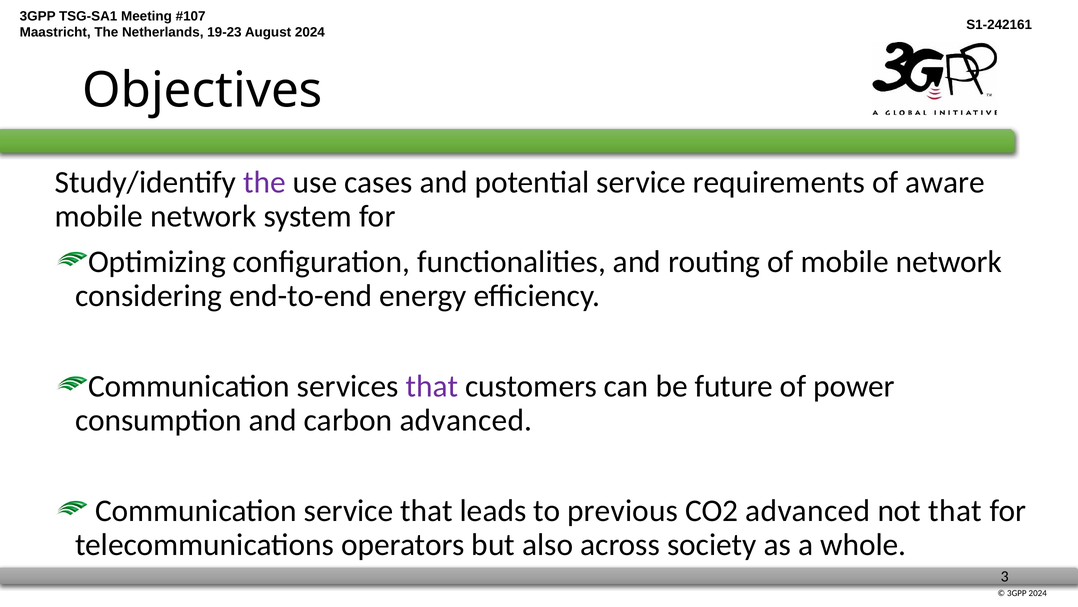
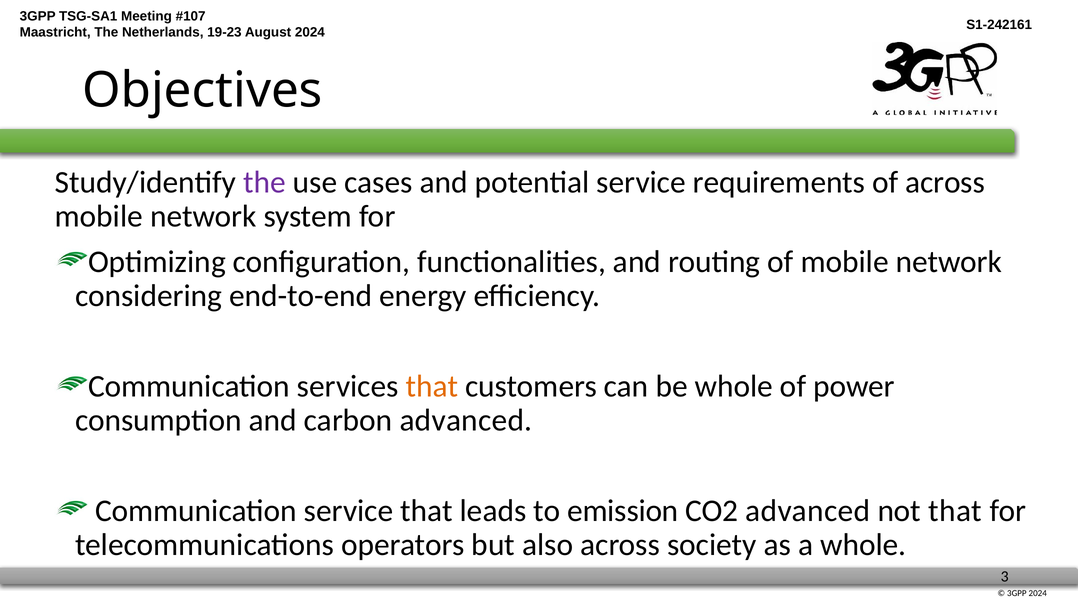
of aware: aware -> across
that at (432, 386) colour: purple -> orange
be future: future -> whole
previous: previous -> emission
